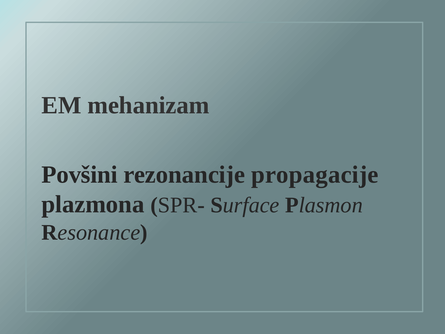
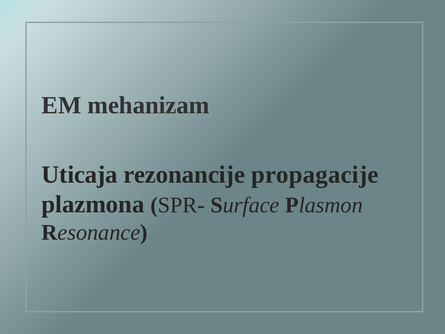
Povšini: Povšini -> Uticaja
